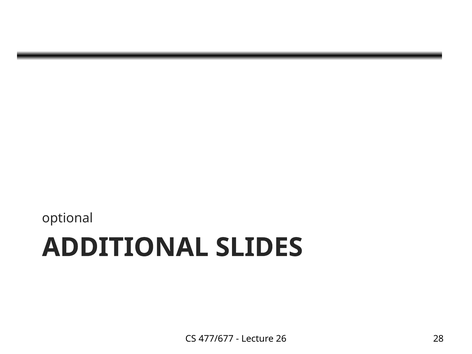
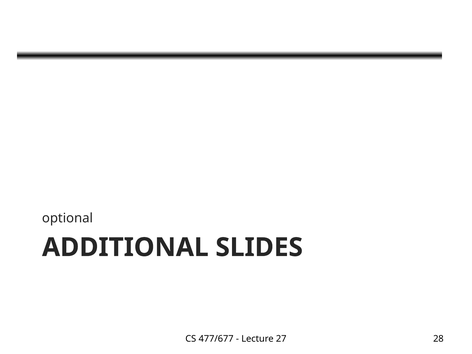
26: 26 -> 27
